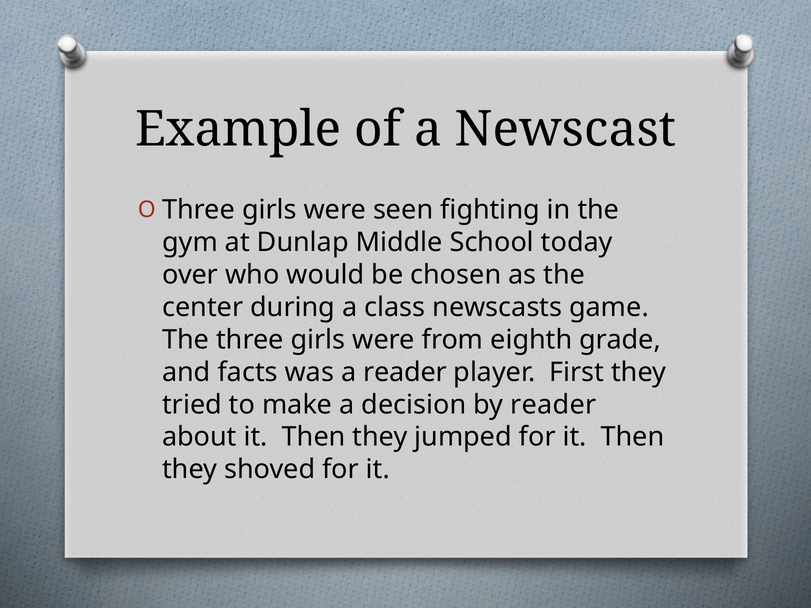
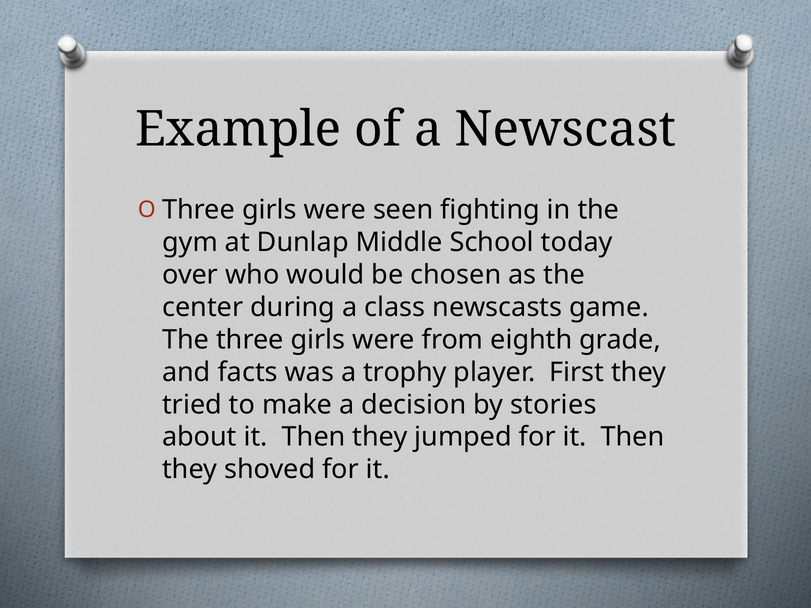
a reader: reader -> trophy
by reader: reader -> stories
